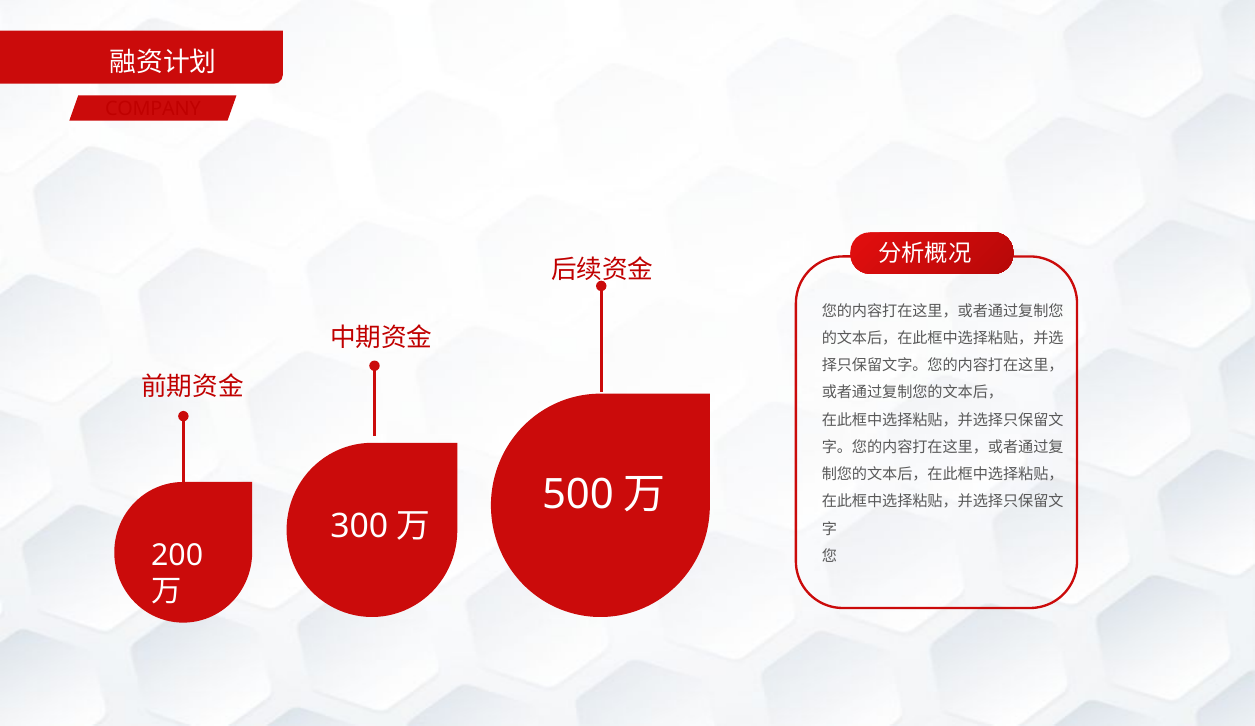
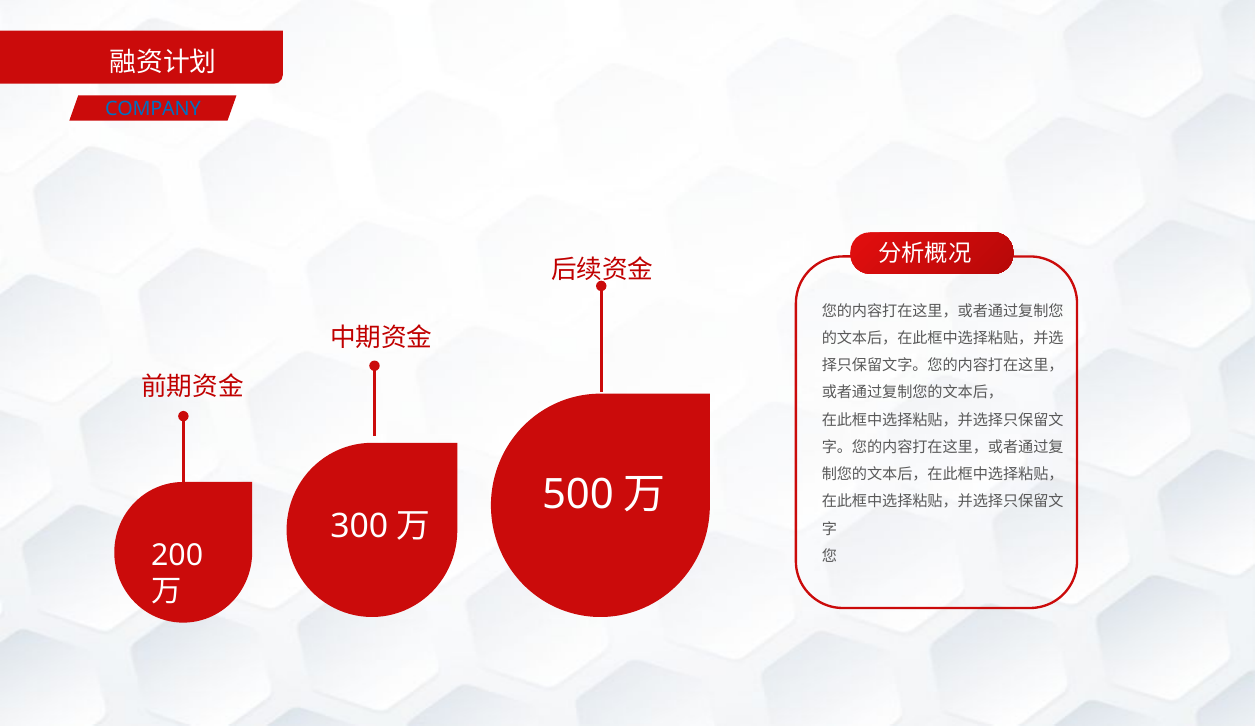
COMPANY colour: red -> blue
